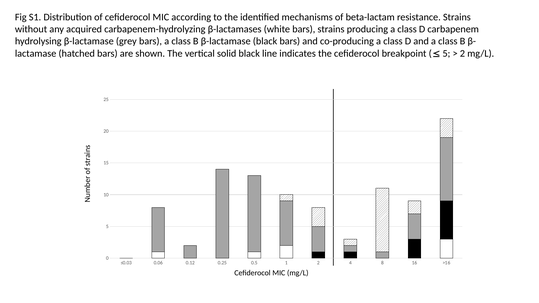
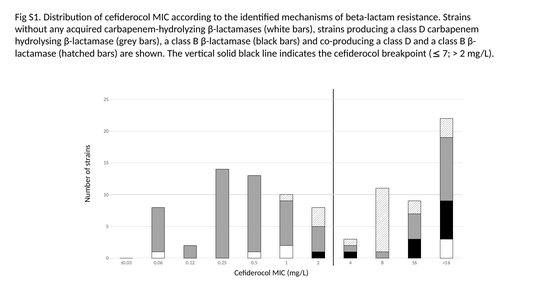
5 at (446, 53): 5 -> 7
